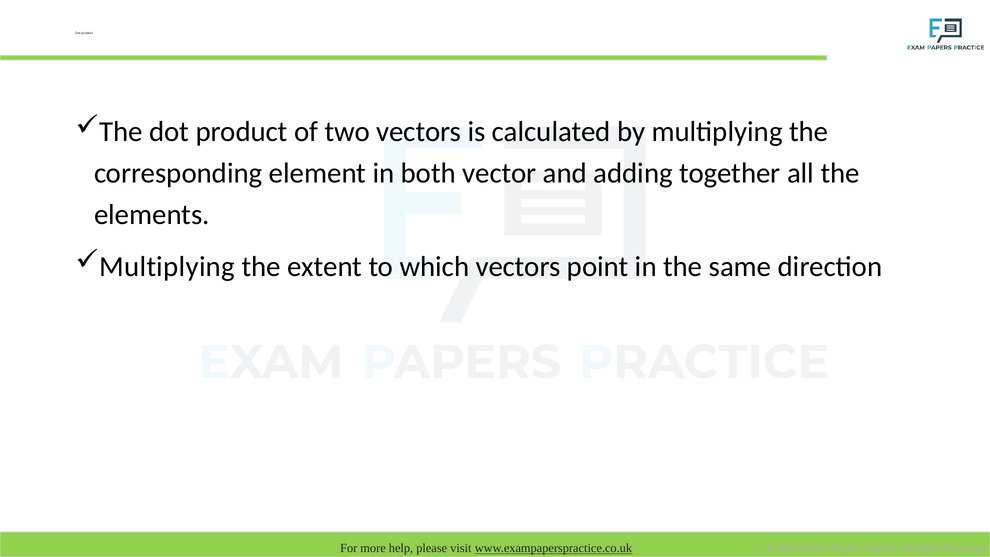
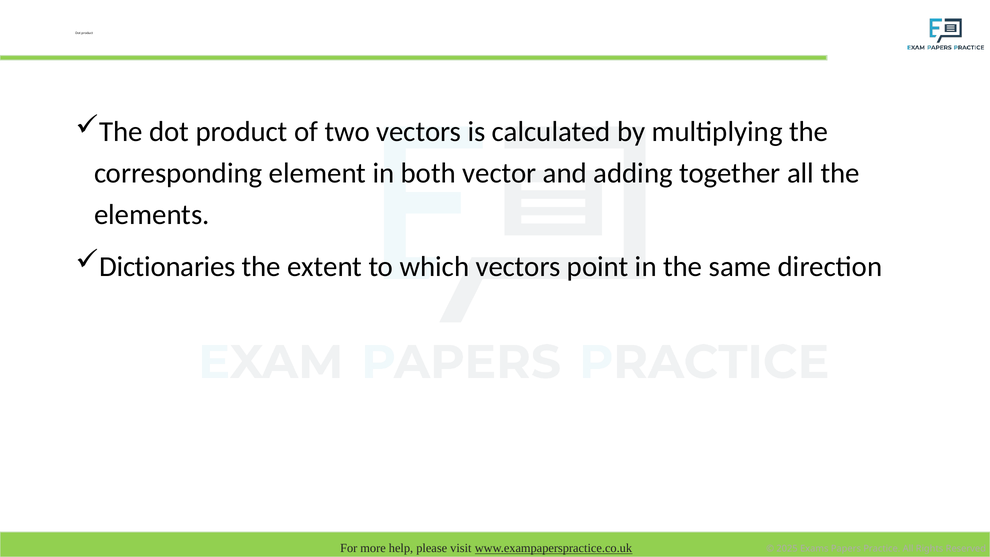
Multiplying at (167, 266): Multiplying -> Dictionaries
